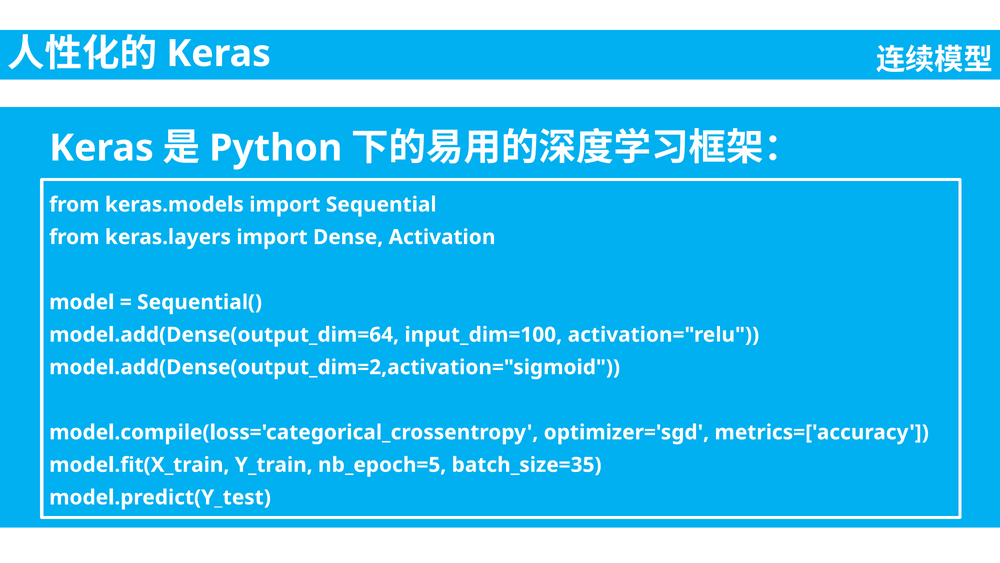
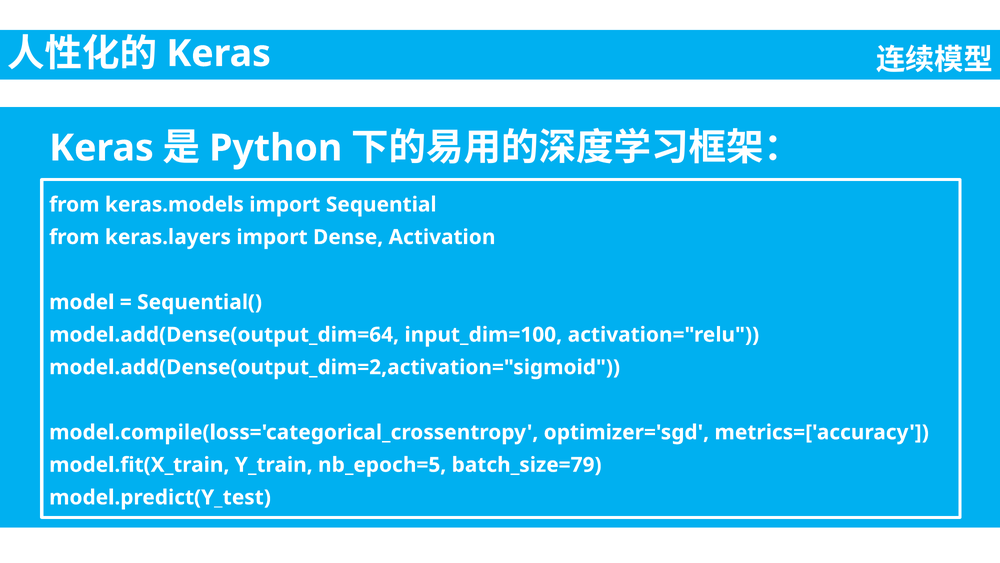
batch_size=35: batch_size=35 -> batch_size=79
